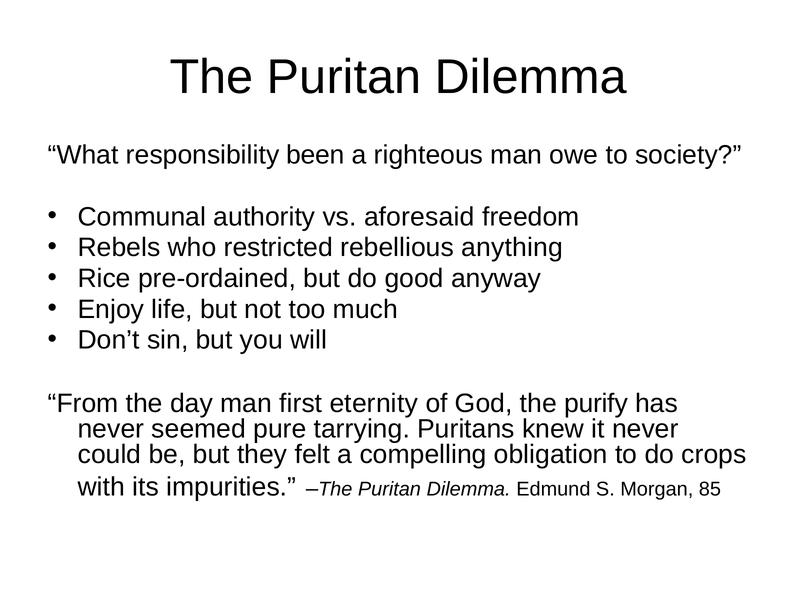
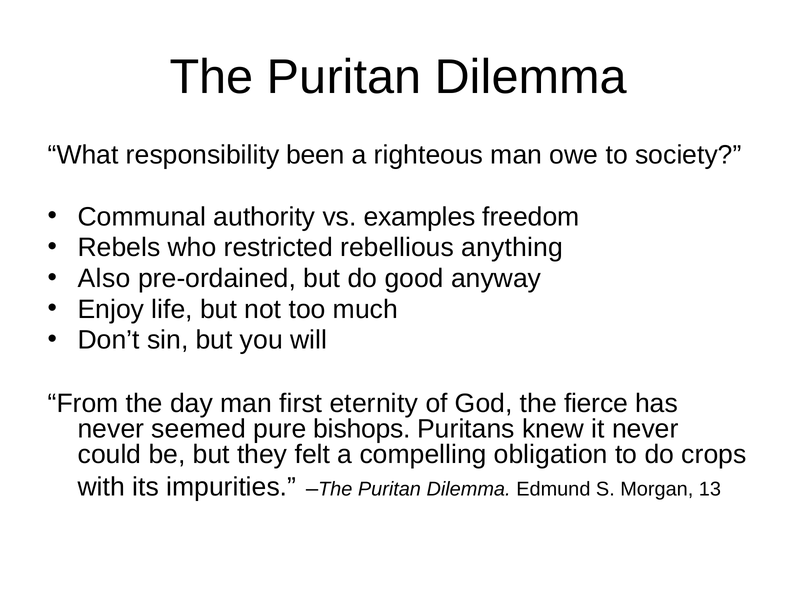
aforesaid: aforesaid -> examples
Rice: Rice -> Also
purify: purify -> fierce
tarrying: tarrying -> bishops
85: 85 -> 13
